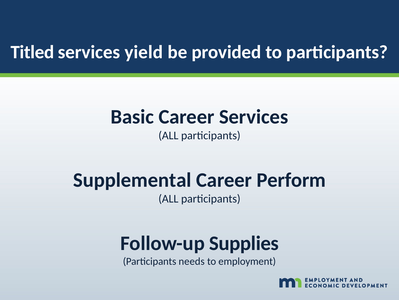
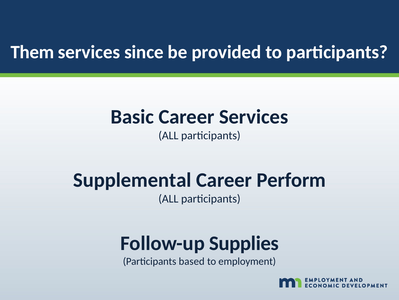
Titled: Titled -> Them
yield: yield -> since
needs: needs -> based
